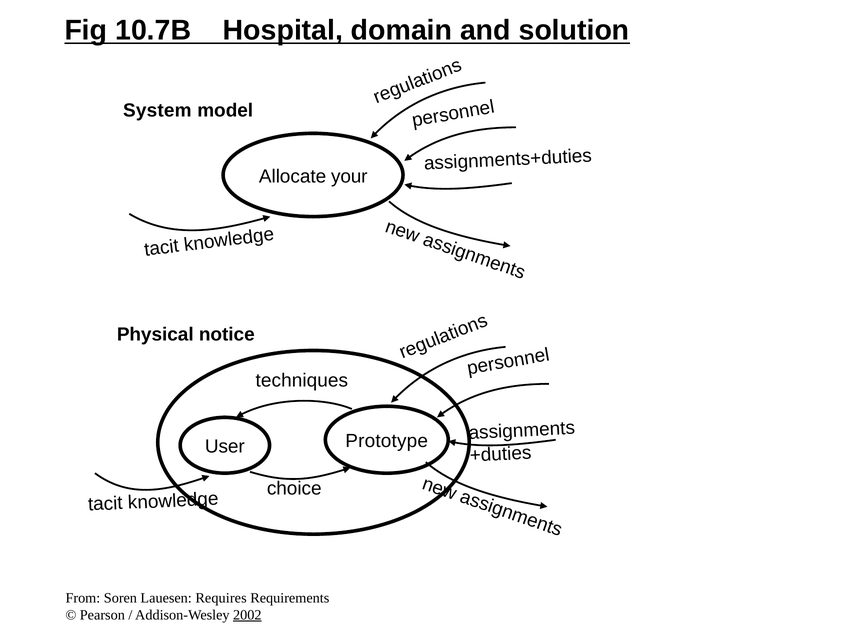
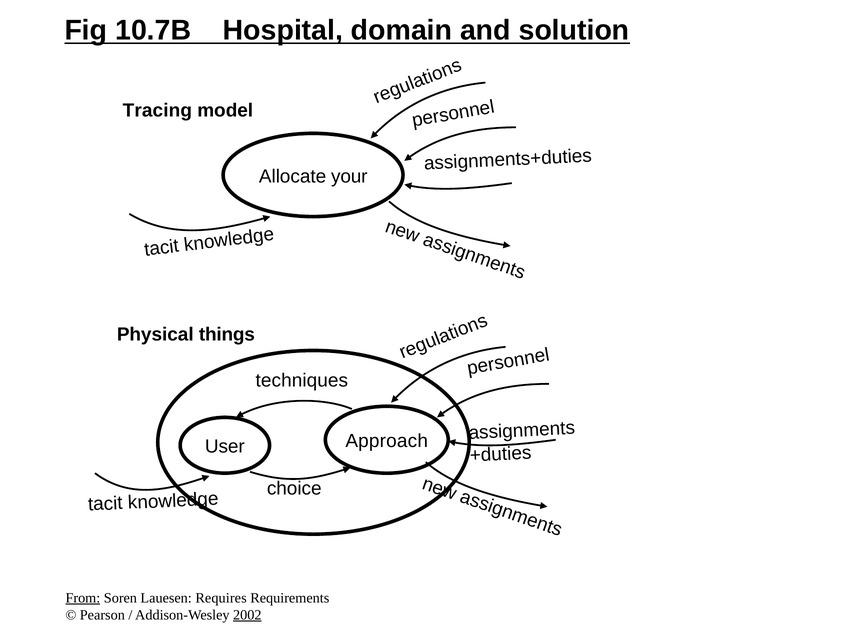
System: System -> Tracing
notice: notice -> things
Prototype: Prototype -> Approach
From underline: none -> present
